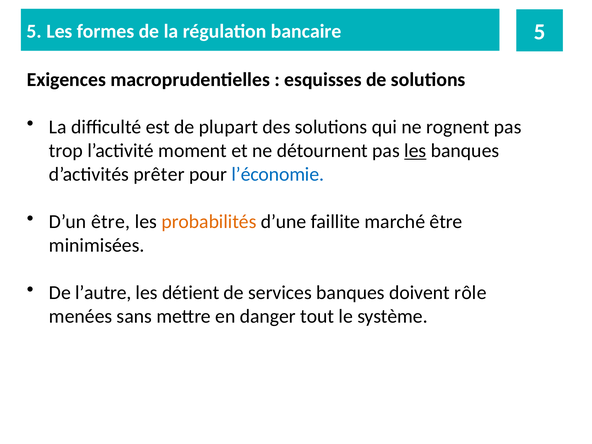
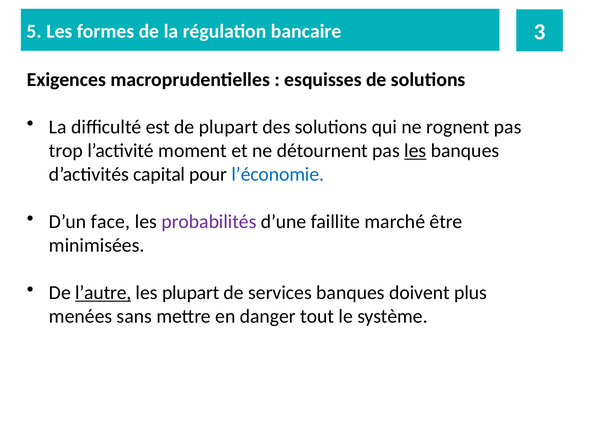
bancaire 5: 5 -> 3
prêter: prêter -> capital
D’un être: être -> face
probabilités colour: orange -> purple
l’autre underline: none -> present
les détient: détient -> plupart
rôle: rôle -> plus
